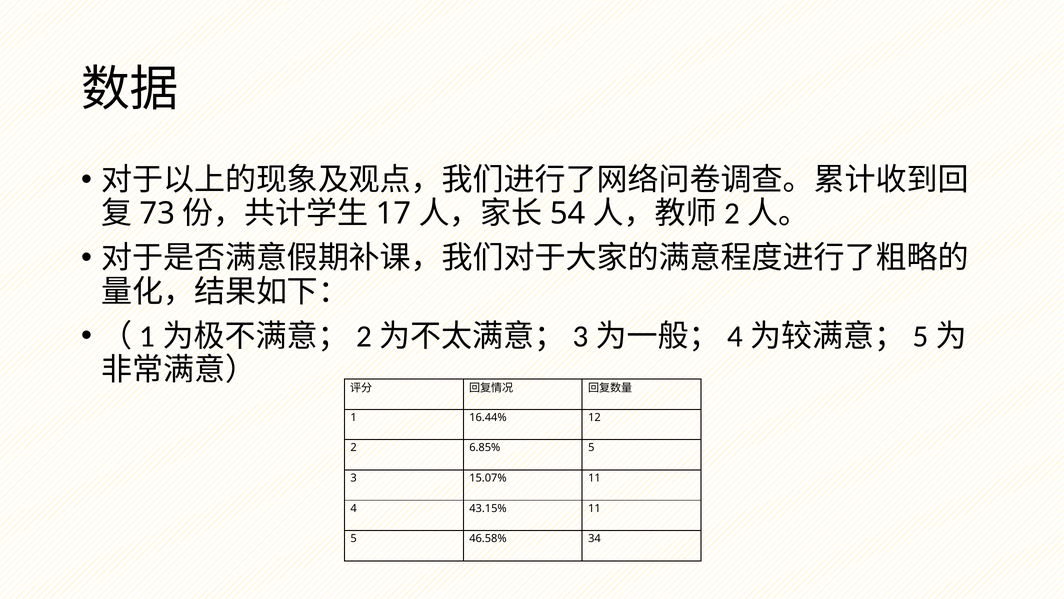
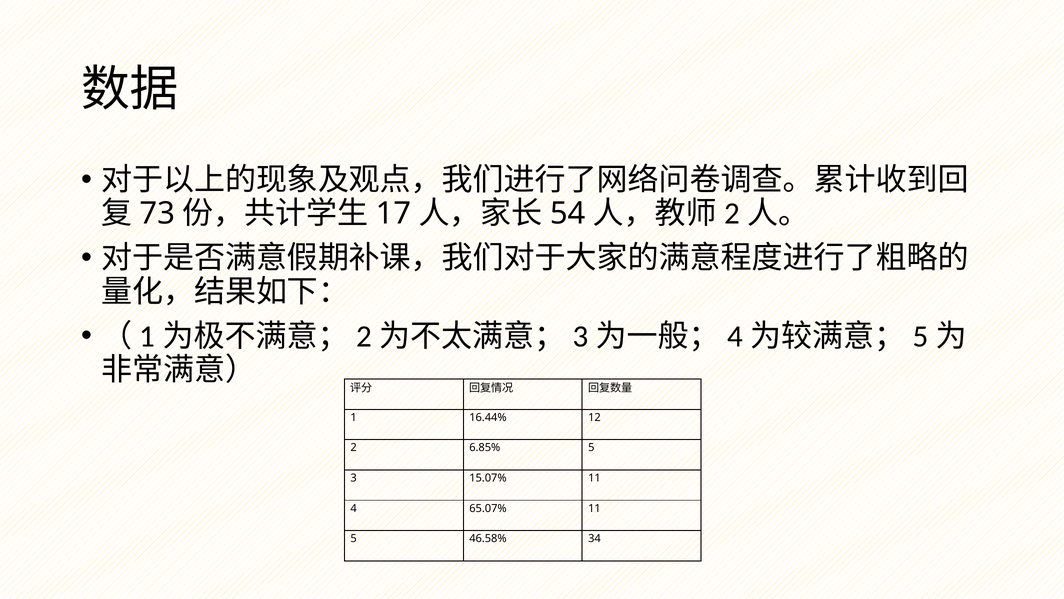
43.15%: 43.15% -> 65.07%
